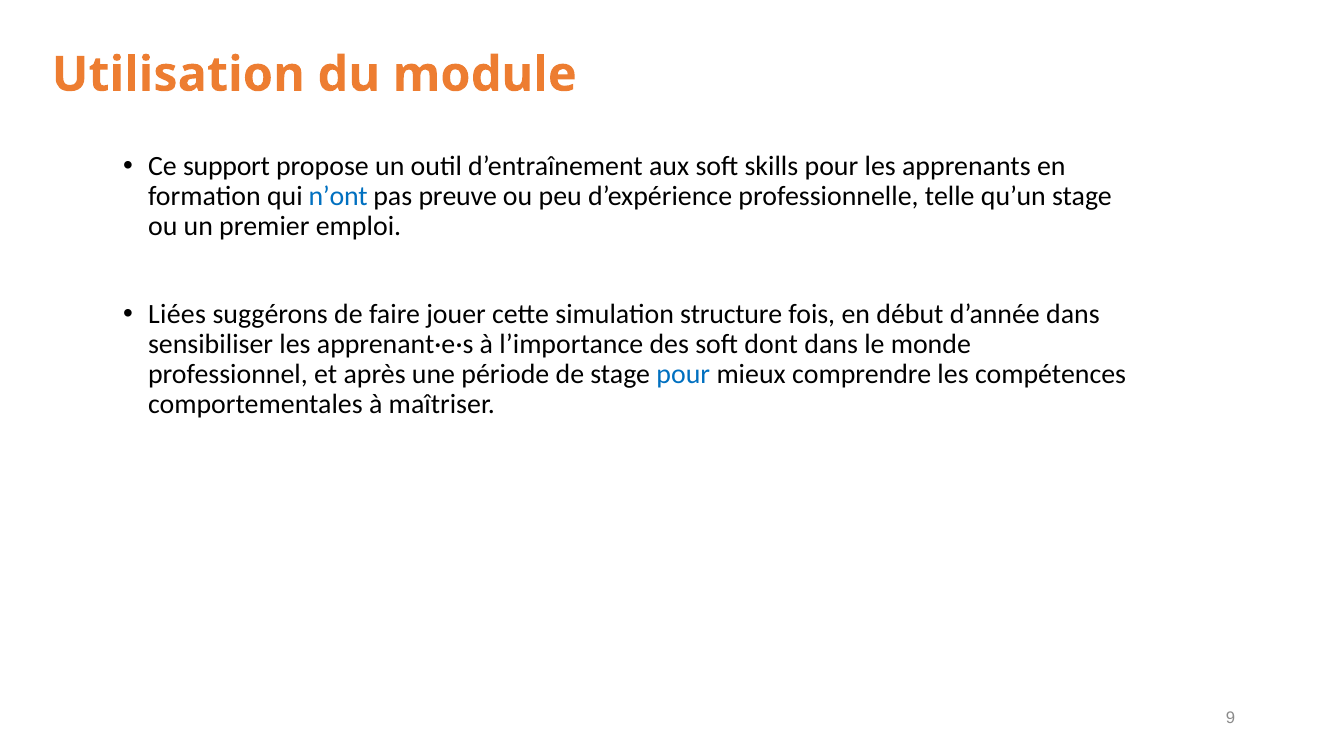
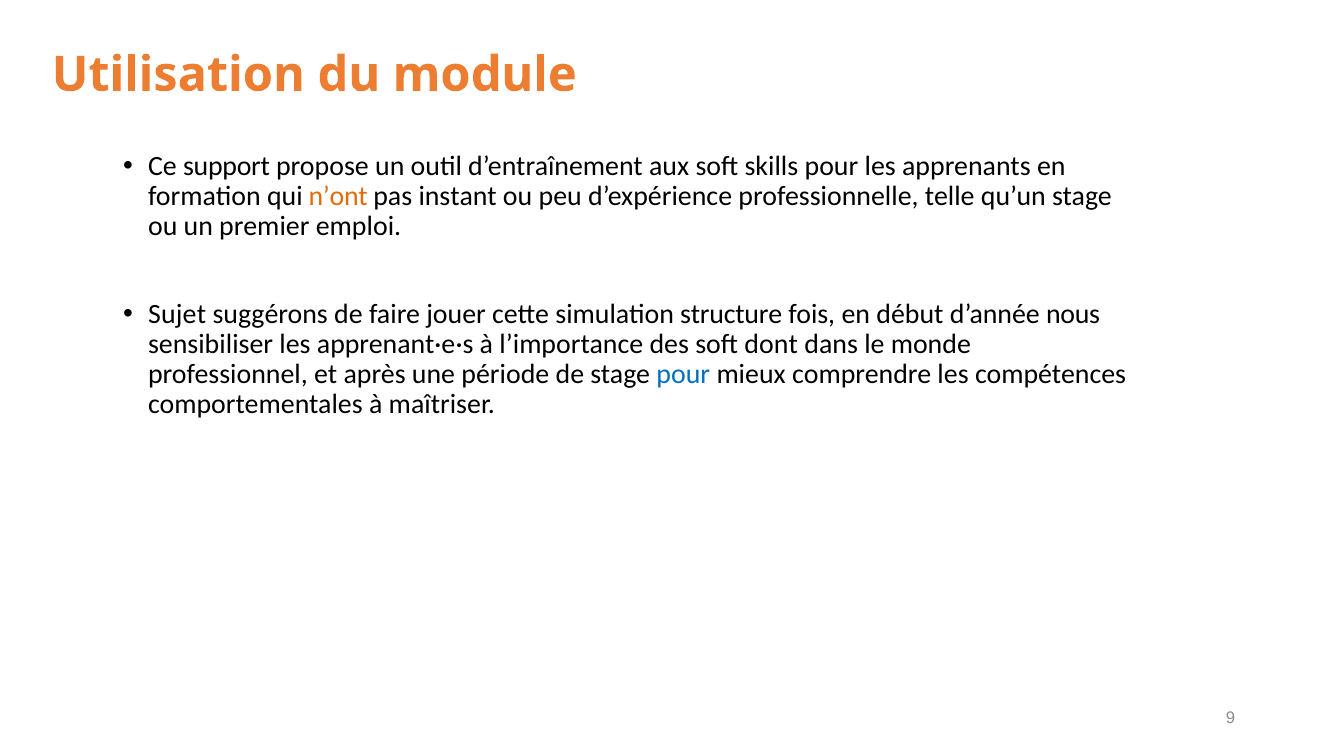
n’ont colour: blue -> orange
preuve: preuve -> instant
Liées: Liées -> Sujet
d’année dans: dans -> nous
